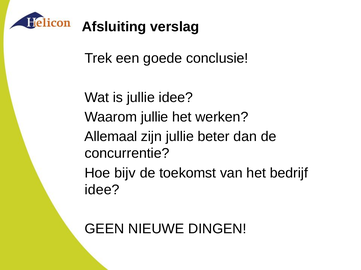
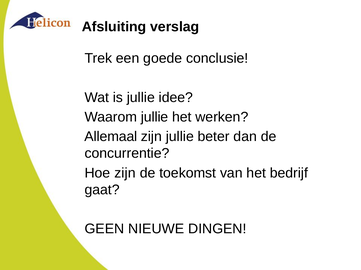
Hoe bijv: bijv -> zijn
idee at (102, 190): idee -> gaat
